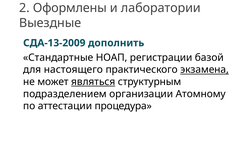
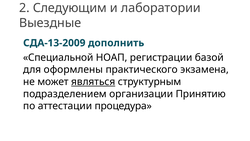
Оформлены: Оформлены -> Следующим
Стандартные: Стандартные -> Специальной
настоящего: настоящего -> оформлены
экзамена underline: present -> none
Атомному: Атомному -> Принятию
